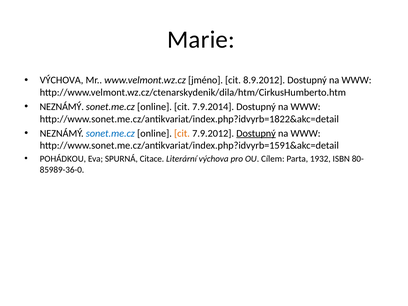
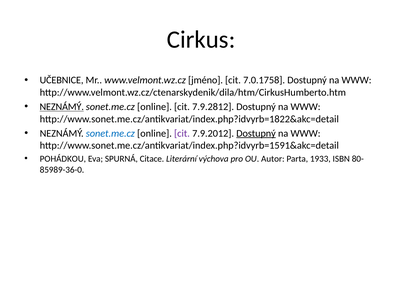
Marie: Marie -> Cirkus
VÝCHOVA at (62, 80): VÝCHOVA -> UČEBNICE
8.9.2012: 8.9.2012 -> 7.0.1758
NEZNÁMÝ at (62, 107) underline: none -> present
7.9.2014: 7.9.2014 -> 7.9.2812
cit at (182, 133) colour: orange -> purple
Cílem: Cílem -> Autor
1932: 1932 -> 1933
